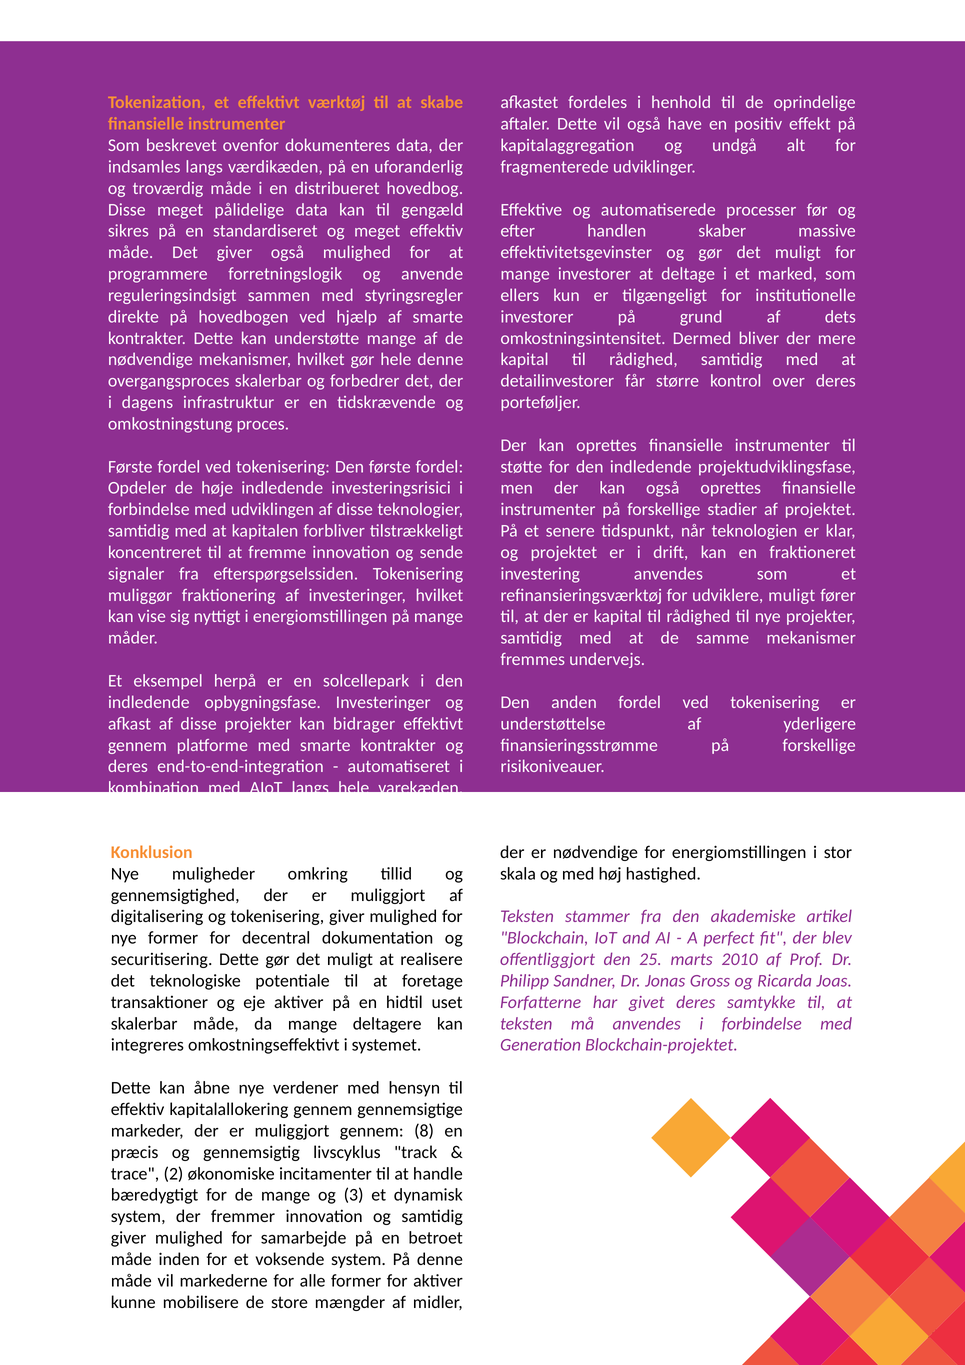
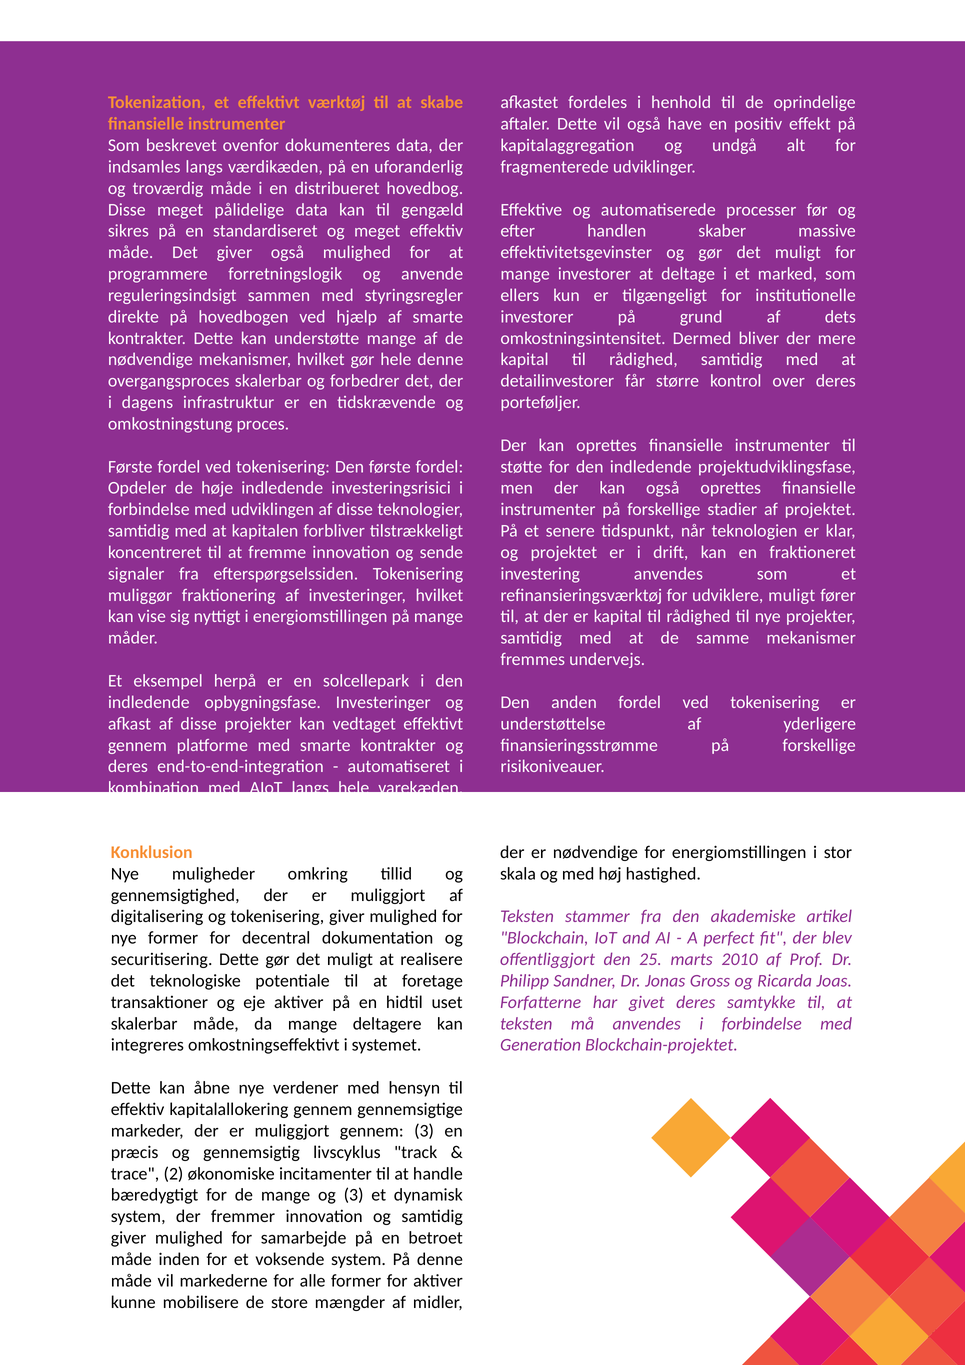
bidrager: bidrager -> vedtaget
gennem 8: 8 -> 3
